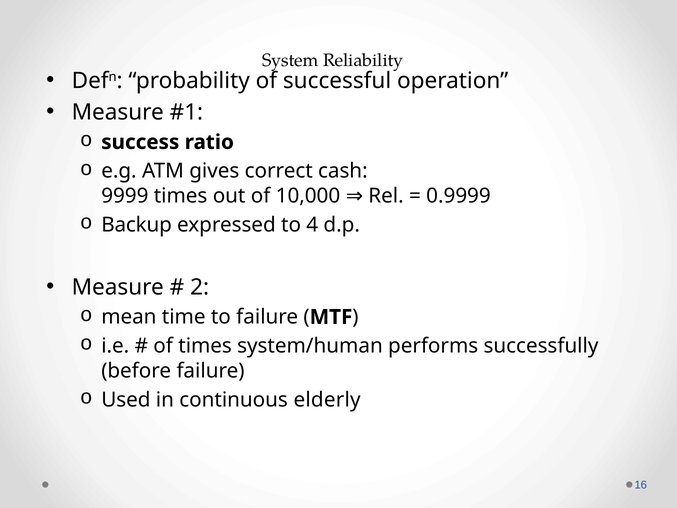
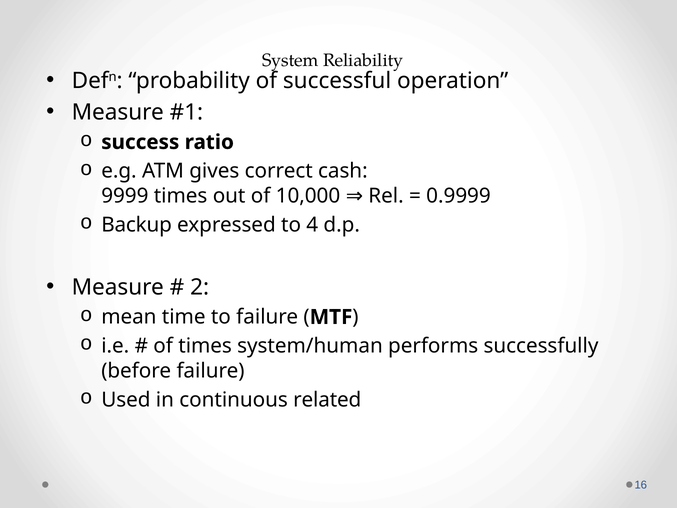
elderly: elderly -> related
